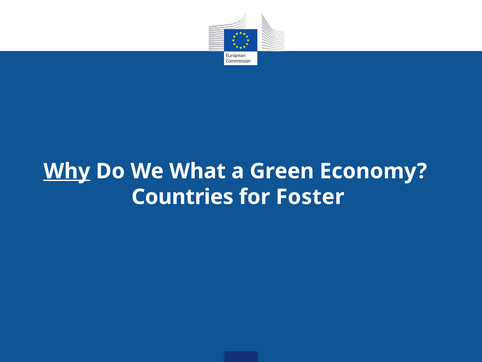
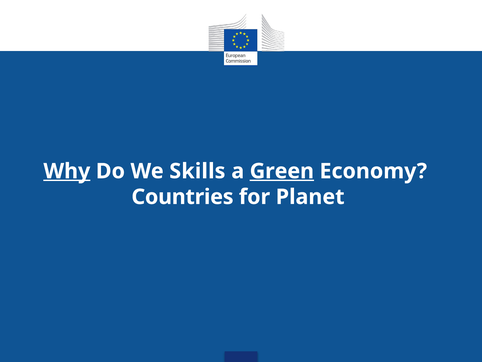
What: What -> Skills
Green underline: none -> present
Foster: Foster -> Planet
